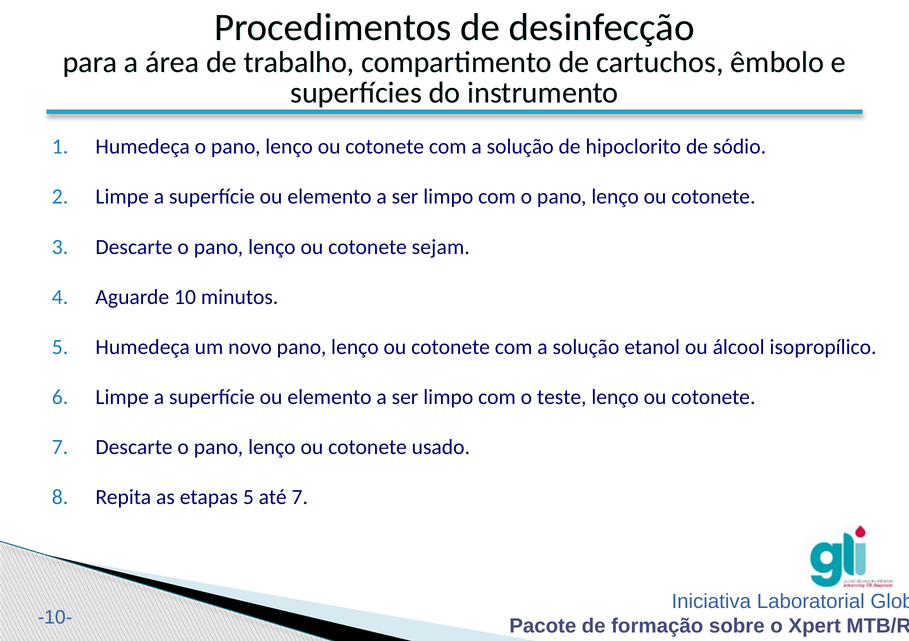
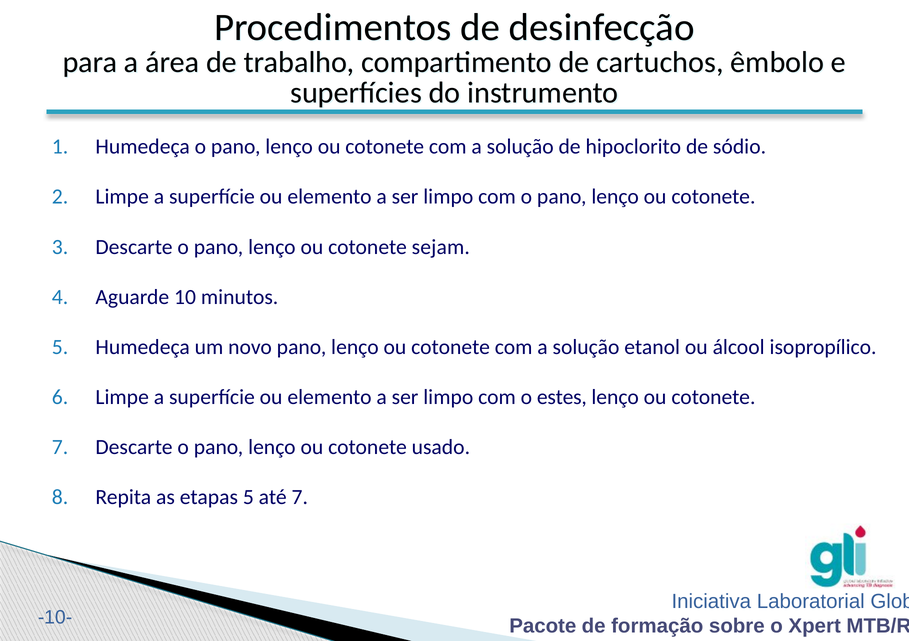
teste: teste -> estes
